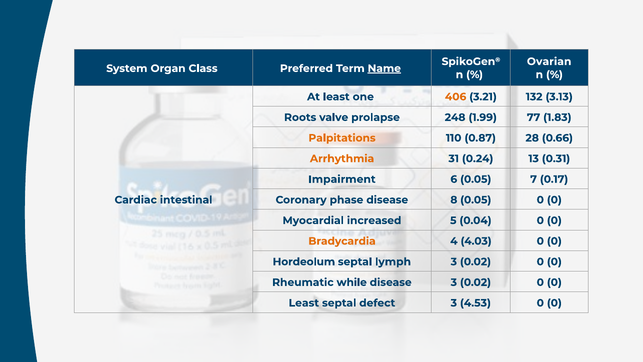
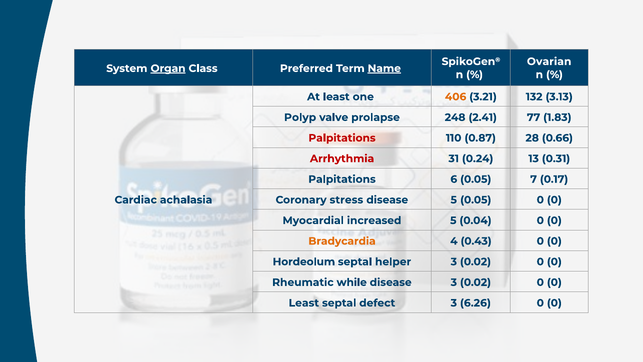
Organ underline: none -> present
Roots: Roots -> Polyp
1.99: 1.99 -> 2.41
Palpitations at (342, 138) colour: orange -> red
Arrhythmia colour: orange -> red
Impairment at (342, 179): Impairment -> Palpitations
intestinal: intestinal -> achalasia
phase: phase -> stress
disease 8: 8 -> 5
4.03: 4.03 -> 0.43
lymph: lymph -> helper
4.53: 4.53 -> 6.26
